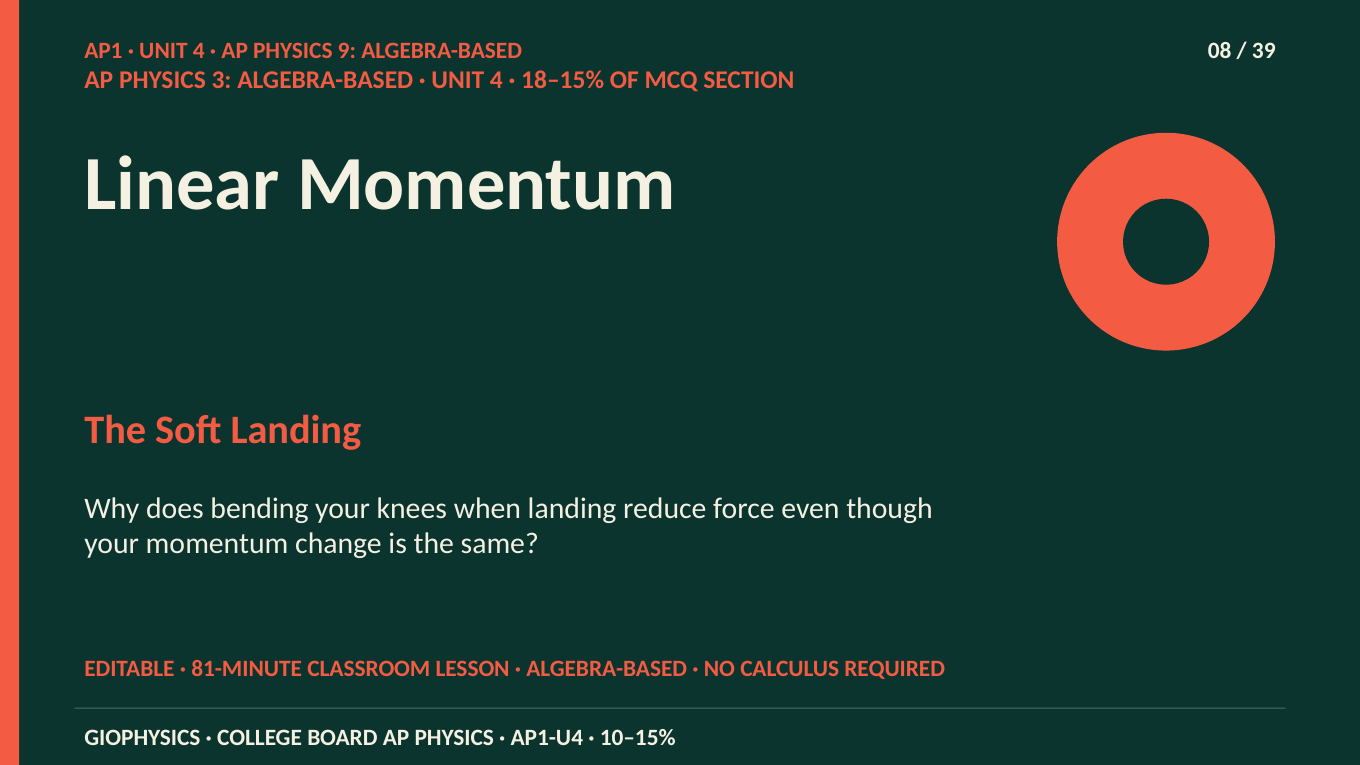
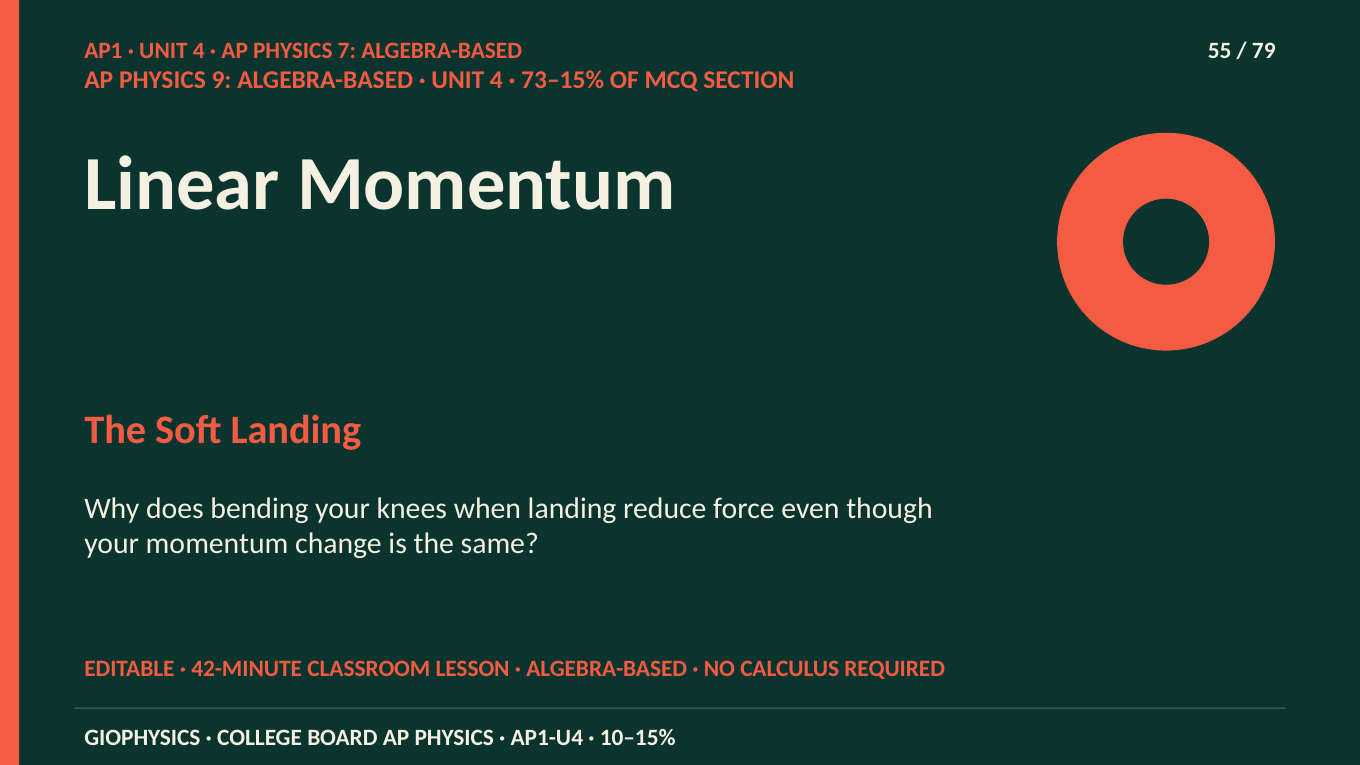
9: 9 -> 7
08: 08 -> 55
39: 39 -> 79
3: 3 -> 9
18–15%: 18–15% -> 73–15%
81-MINUTE: 81-MINUTE -> 42-MINUTE
